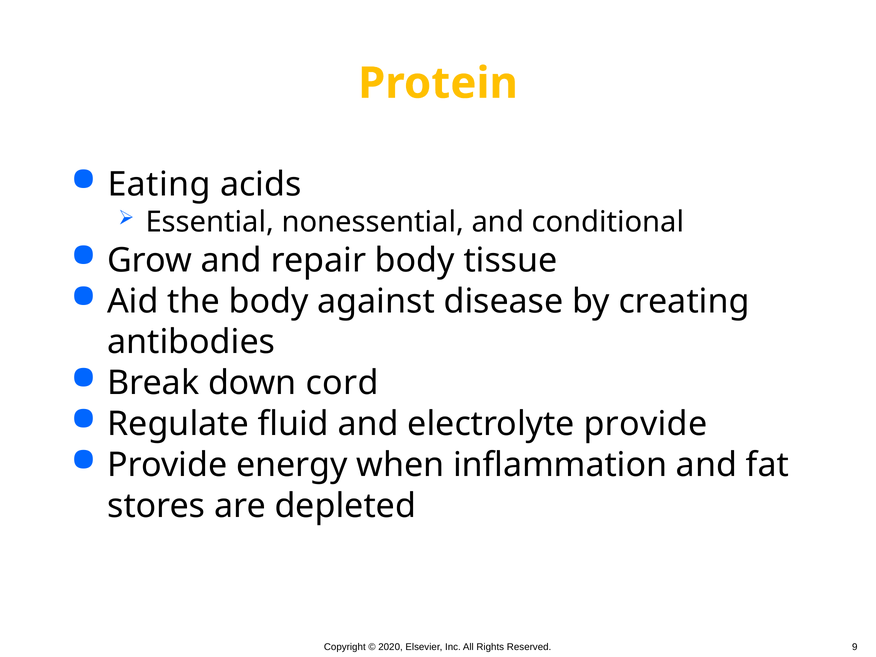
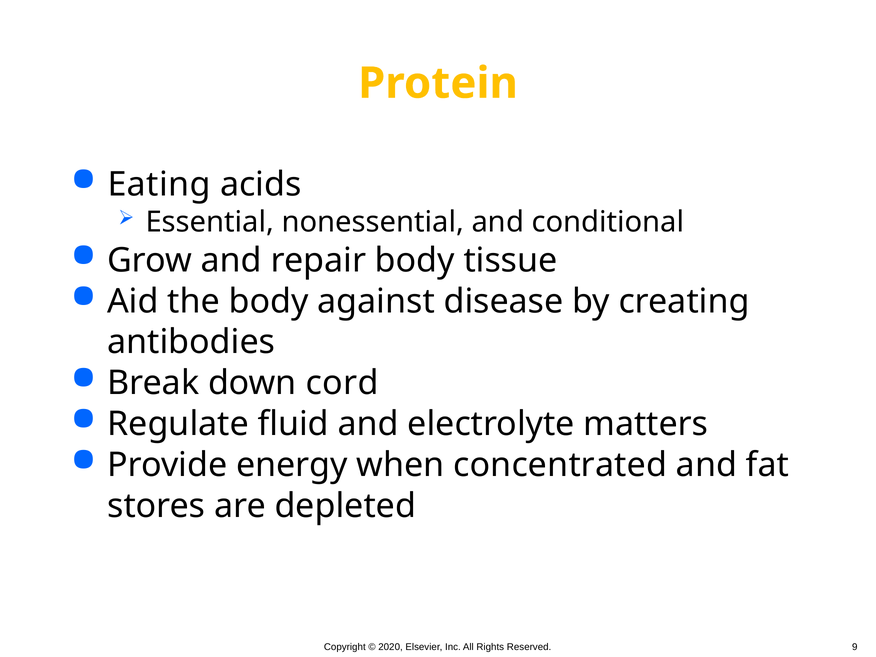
electrolyte provide: provide -> matters
inflammation: inflammation -> concentrated
